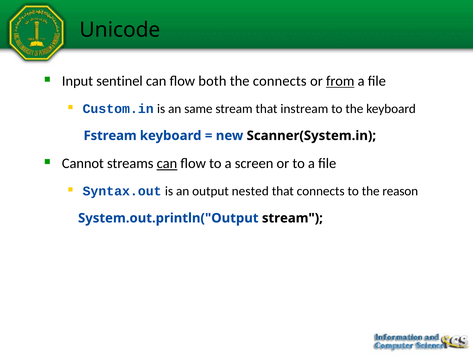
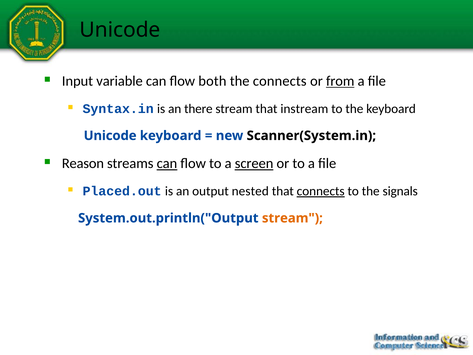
sentinel: sentinel -> variable
Custom.in: Custom.in -> Syntax.in
same: same -> there
Fstream at (110, 136): Fstream -> Unicode
Cannot: Cannot -> Reason
screen underline: none -> present
Syntax.out: Syntax.out -> Placed.out
connects at (321, 191) underline: none -> present
reason: reason -> signals
stream at (292, 218) colour: black -> orange
